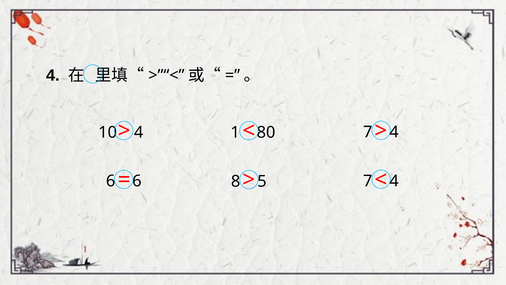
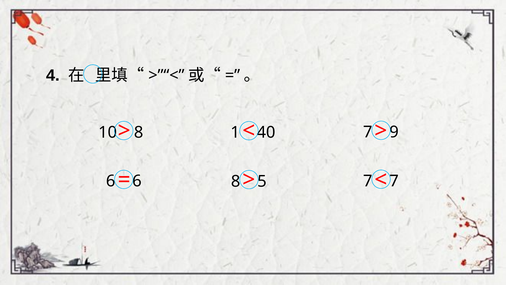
4 at (394, 132): 4 -> 9
10 4: 4 -> 8
80: 80 -> 40
4 at (394, 181): 4 -> 7
